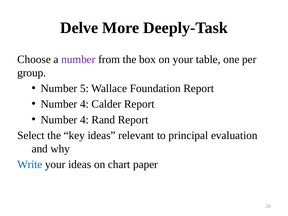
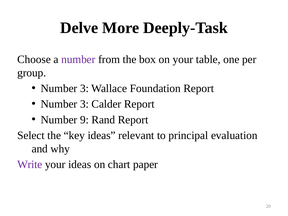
5 at (84, 88): 5 -> 3
4 at (84, 104): 4 -> 3
4 at (84, 120): 4 -> 9
Write colour: blue -> purple
